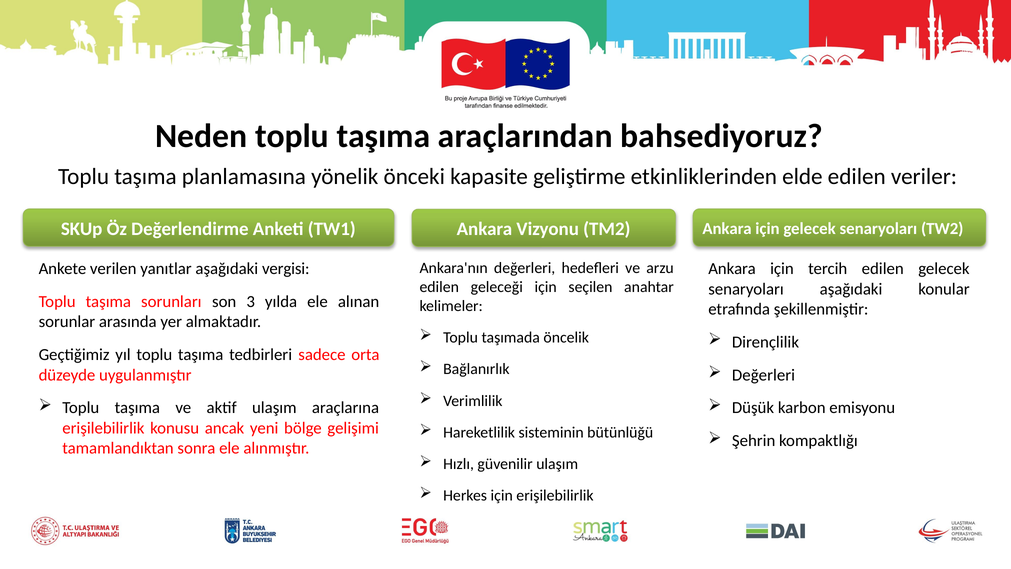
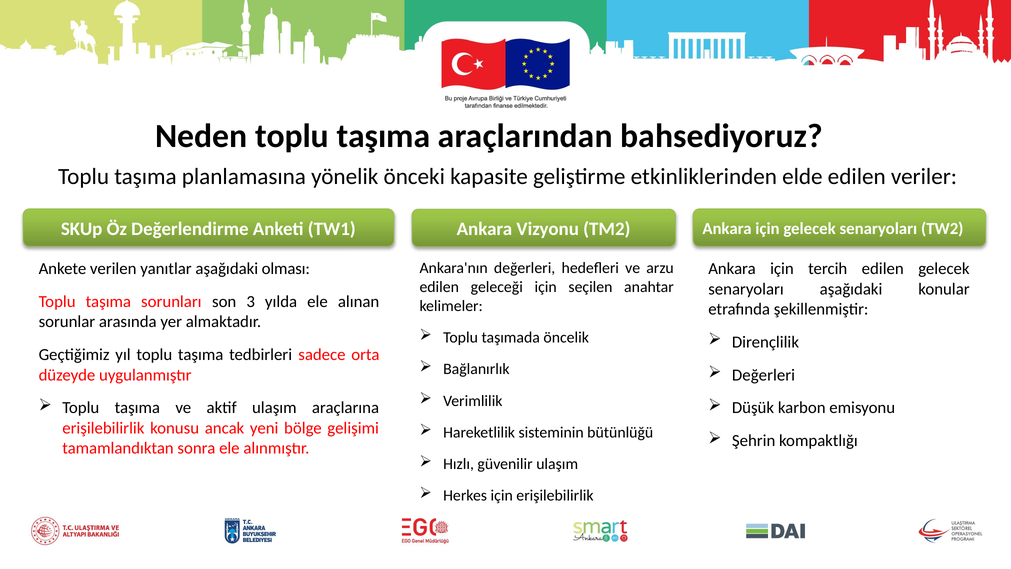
vergisi: vergisi -> olması
